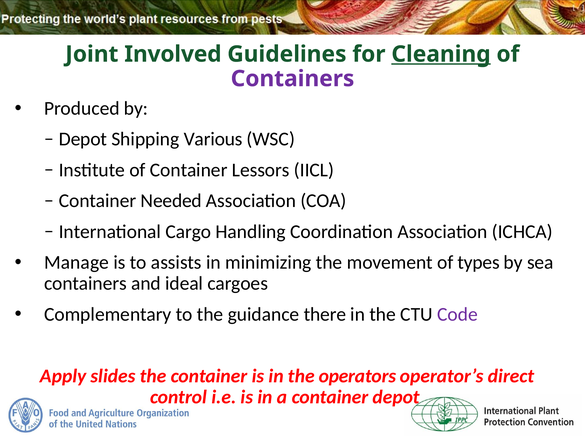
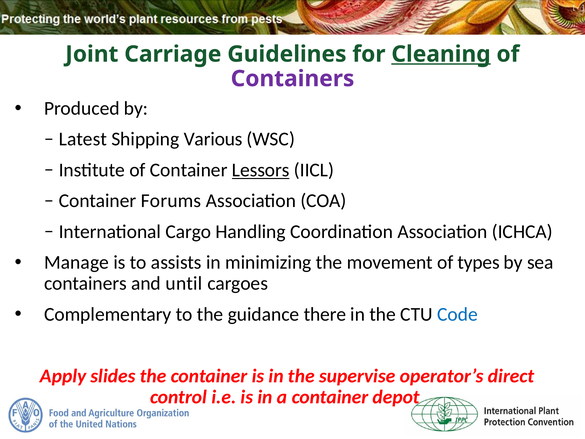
Involved: Involved -> Carriage
Depot at (83, 139): Depot -> Latest
Lessors underline: none -> present
Needed: Needed -> Forums
ideal: ideal -> until
Code colour: purple -> blue
operators: operators -> supervise
